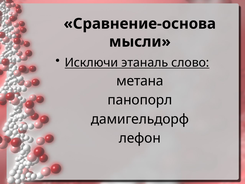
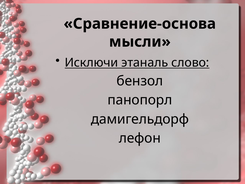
метана: метана -> бензол
